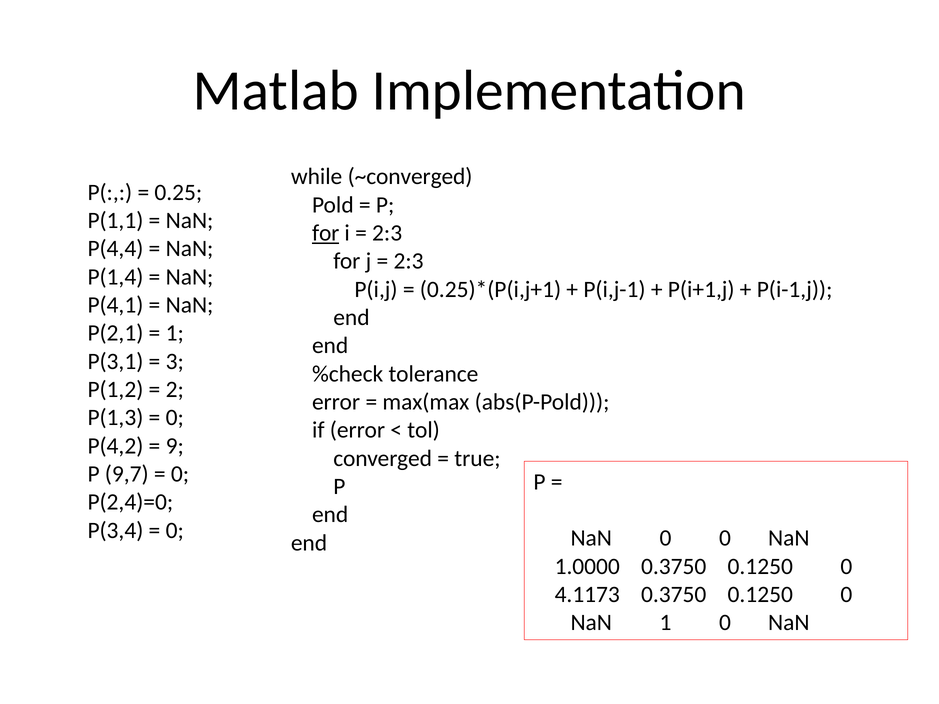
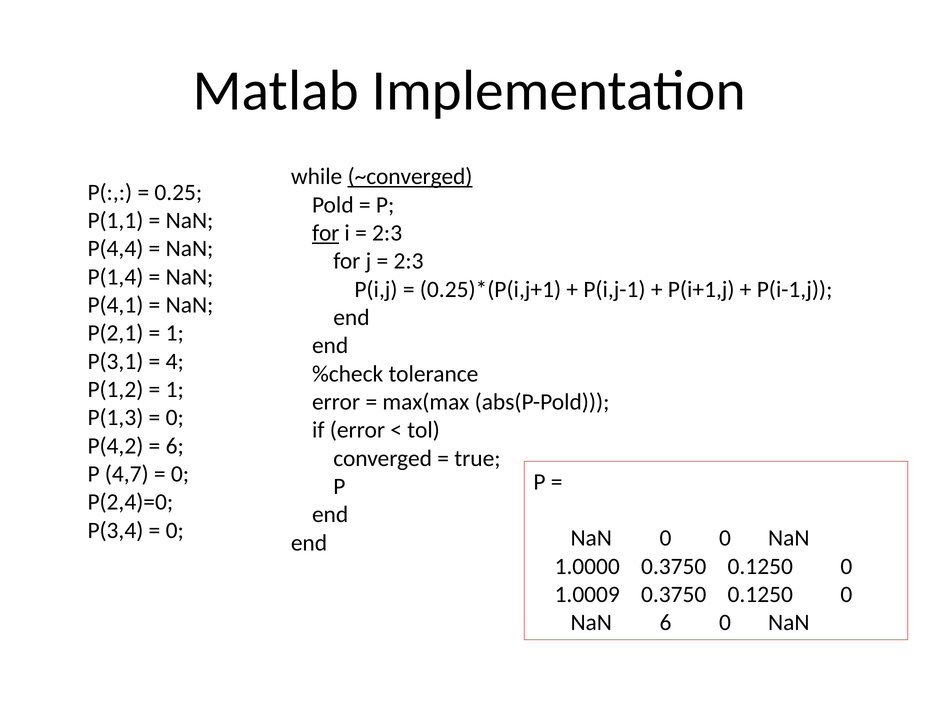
~converged underline: none -> present
3: 3 -> 4
2 at (175, 390): 2 -> 1
9 at (175, 446): 9 -> 6
9,7: 9,7 -> 4,7
4.1173: 4.1173 -> 1.0009
NaN 1: 1 -> 6
